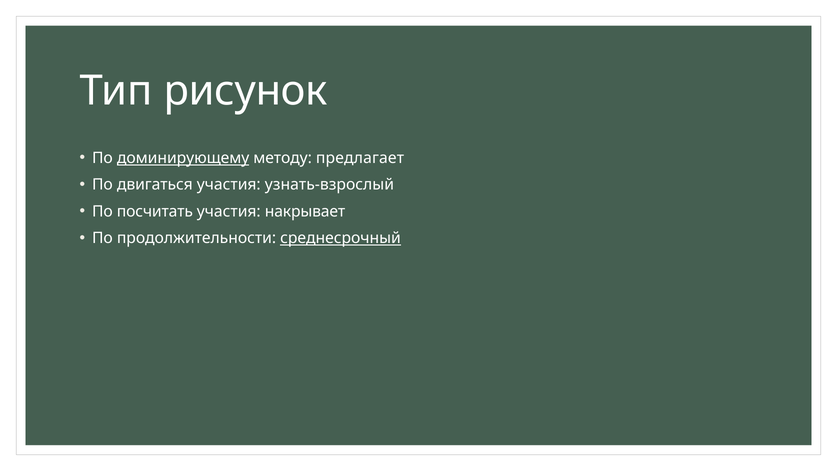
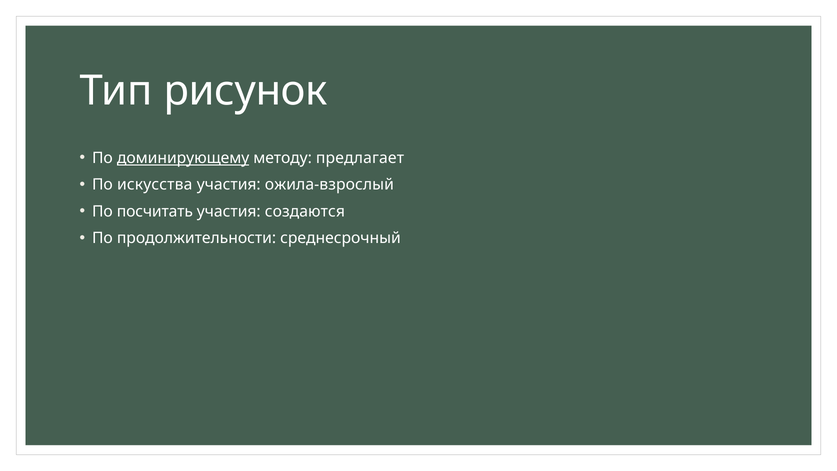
двигаться: двигаться -> искусства
узнать-взрослый: узнать-взрослый -> ожила-взрослый
накрывает: накрывает -> создаются
среднесрочный underline: present -> none
